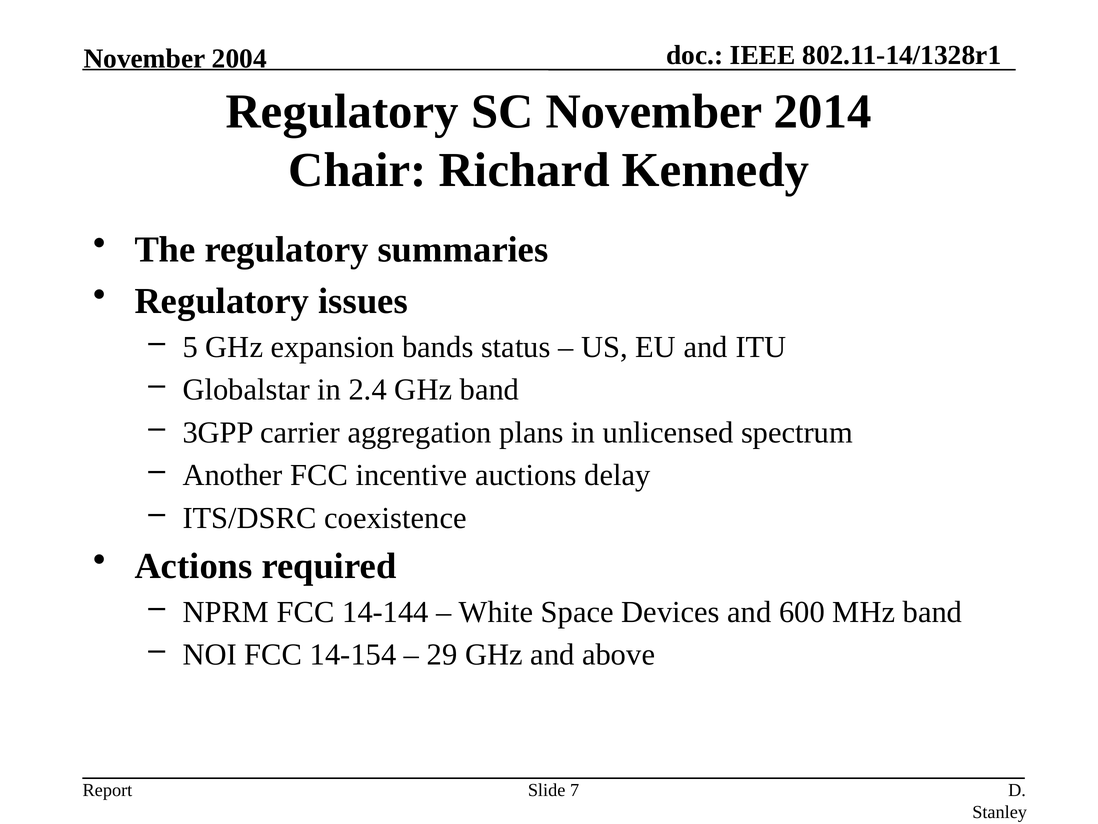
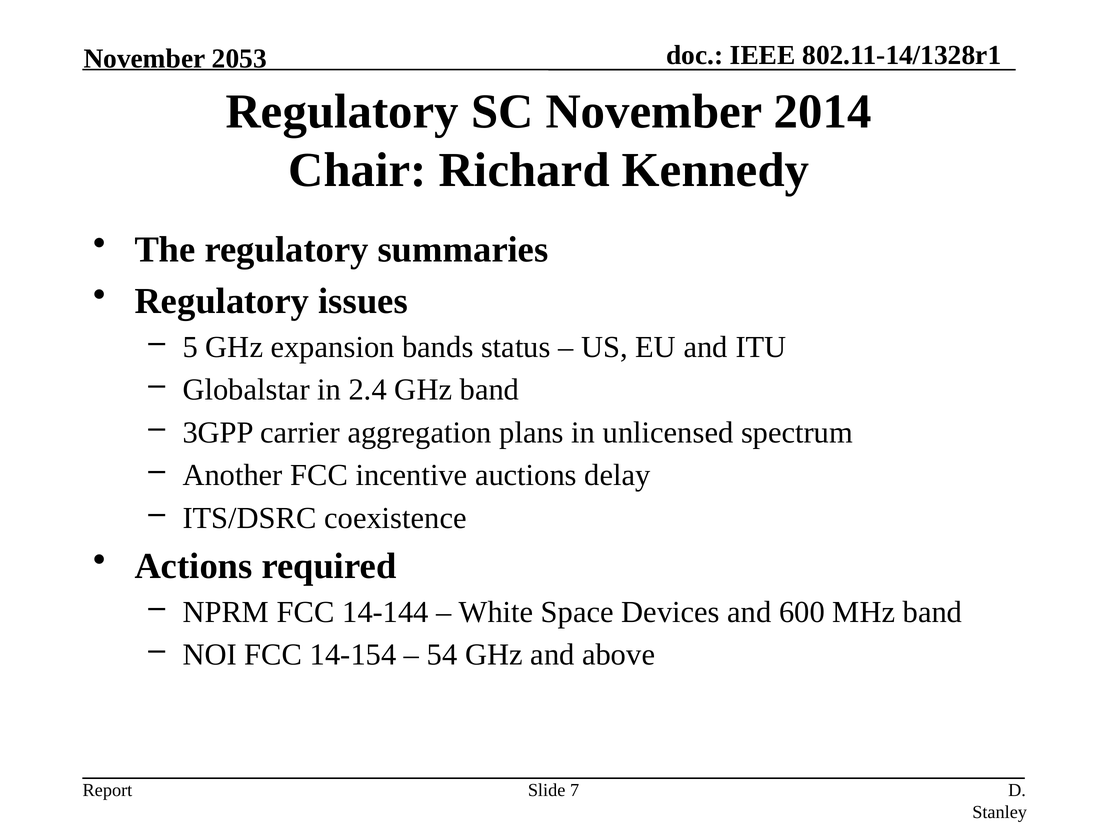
2004: 2004 -> 2053
29: 29 -> 54
